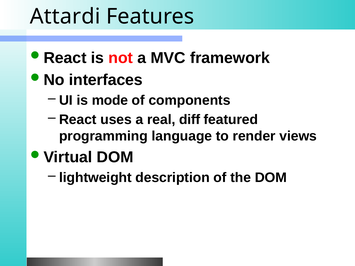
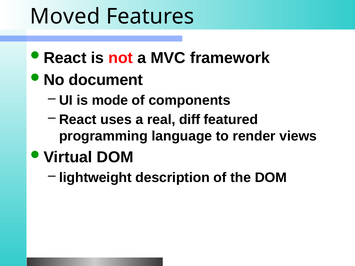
Attardi: Attardi -> Moved
interfaces: interfaces -> document
